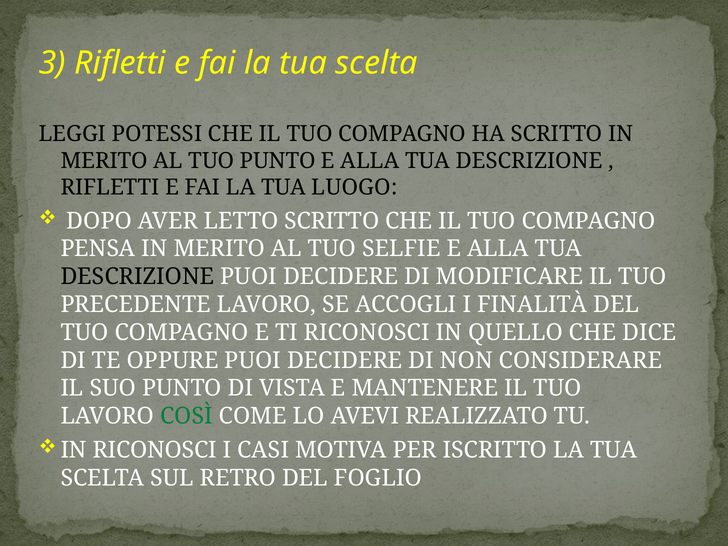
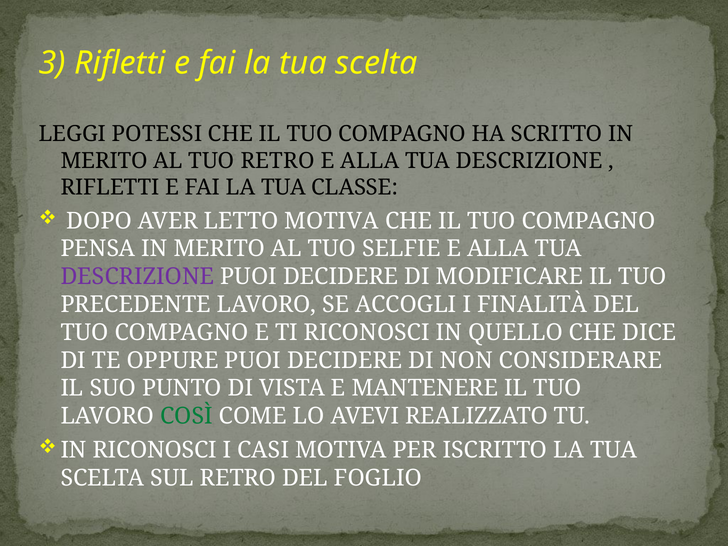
TUO PUNTO: PUNTO -> RETRO
LUOGO: LUOGO -> CLASSE
LETTO SCRITTO: SCRITTO -> MOTIVA
DESCRIZIONE at (137, 277) colour: black -> purple
